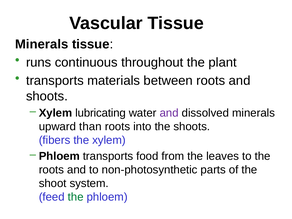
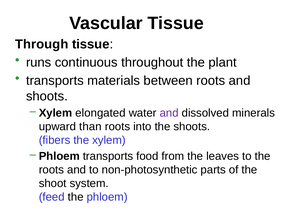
Minerals at (42, 44): Minerals -> Through
lubricating: lubricating -> elongated
the at (76, 197) colour: green -> black
